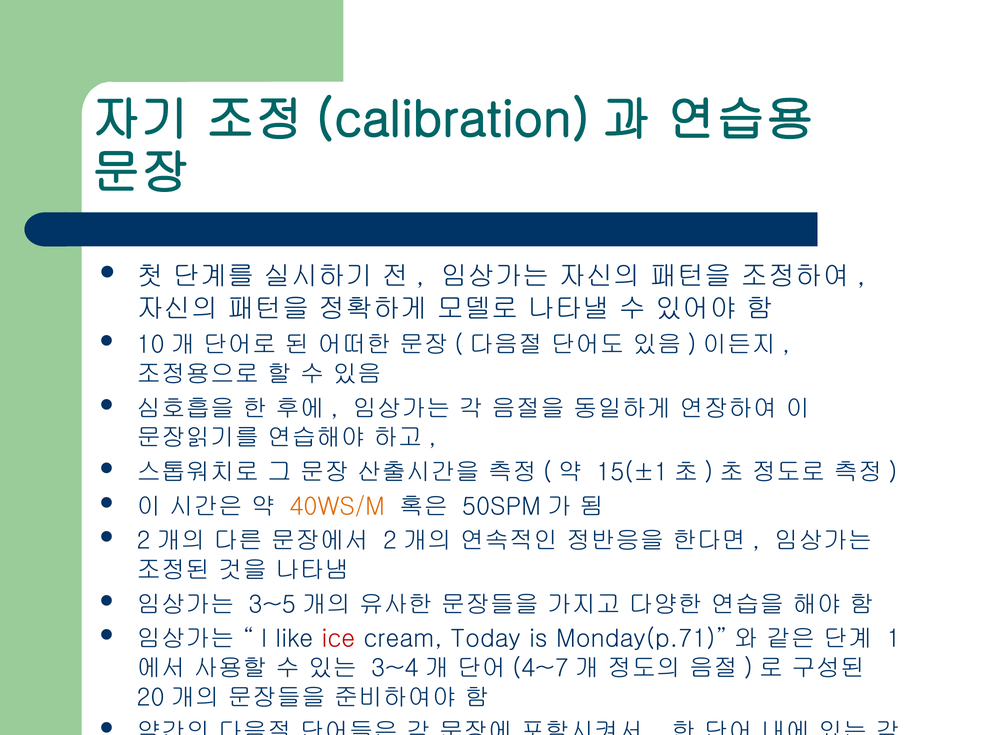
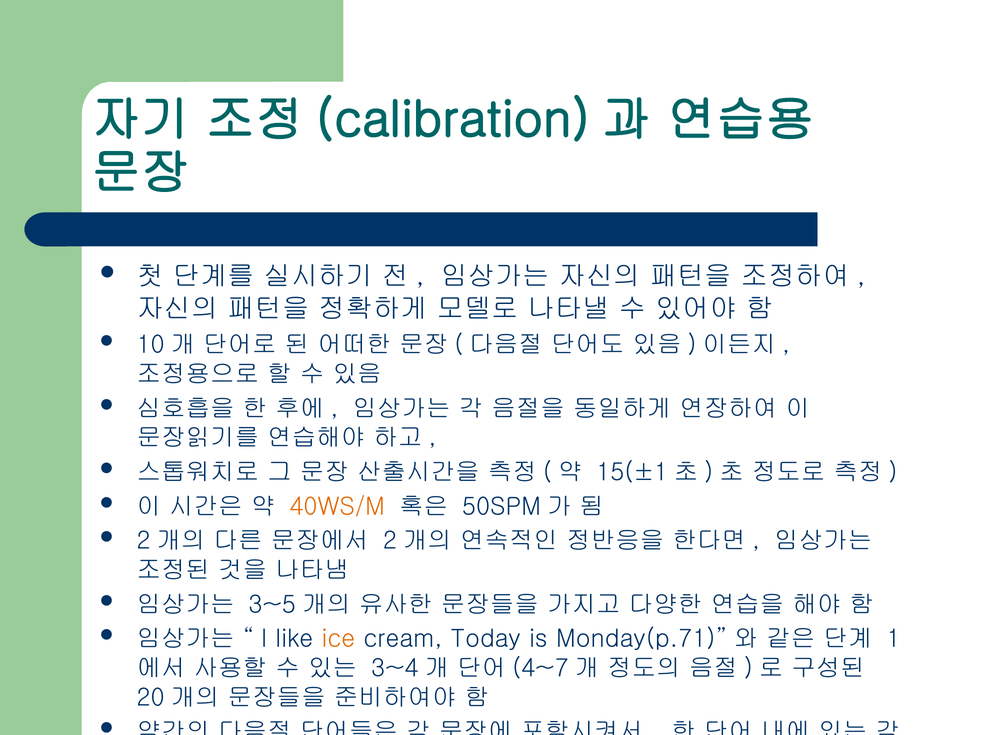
ice colour: red -> orange
